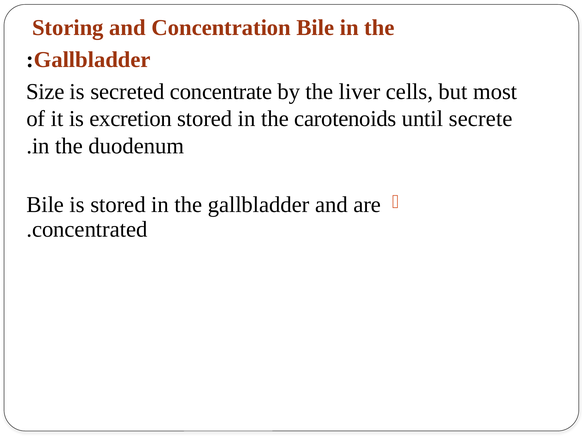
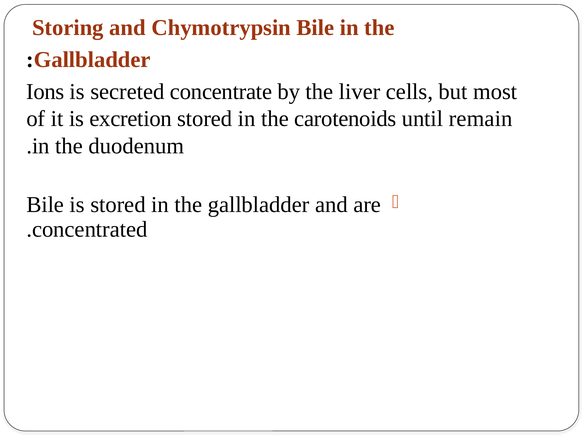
Concentration: Concentration -> Chymotrypsin
Size: Size -> Ions
secrete: secrete -> remain
